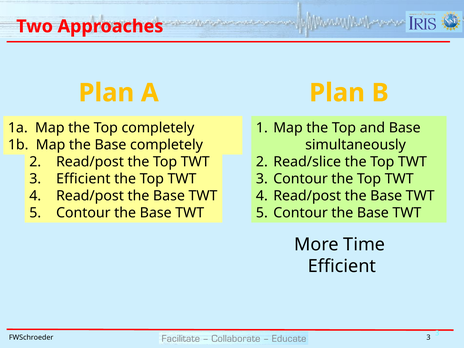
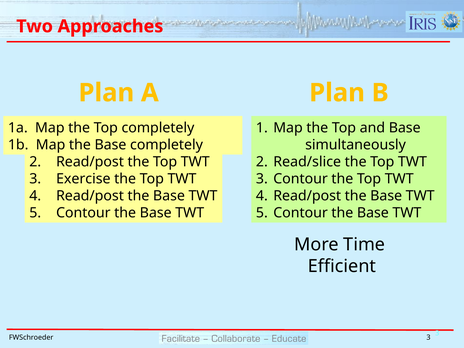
3 Efficient: Efficient -> Exercise
